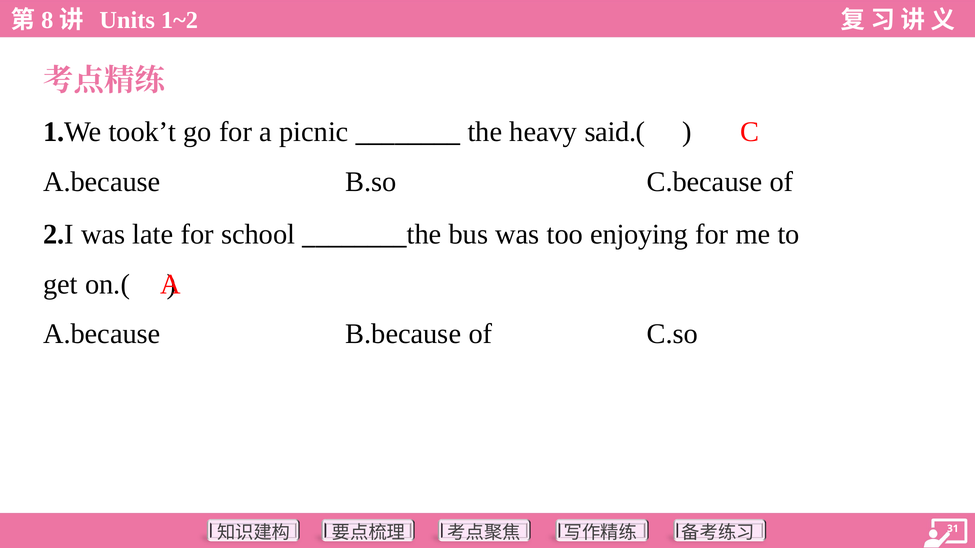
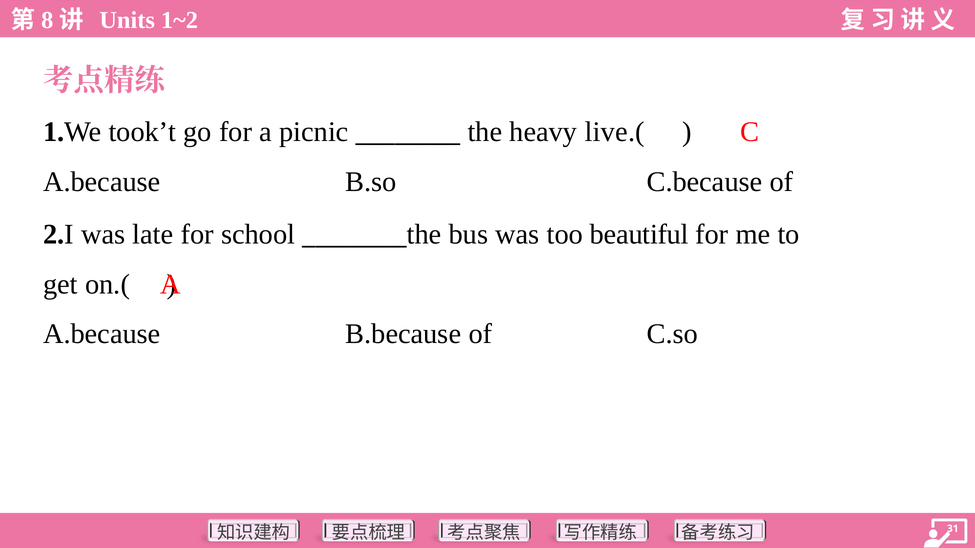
said.(: said.( -> live.(
enjoying: enjoying -> beautiful
